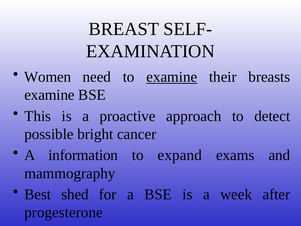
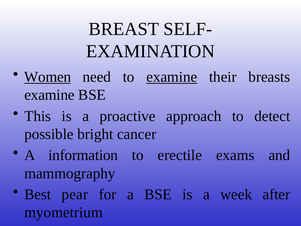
Women underline: none -> present
expand: expand -> erectile
shed: shed -> pear
progesterone: progesterone -> myometrium
